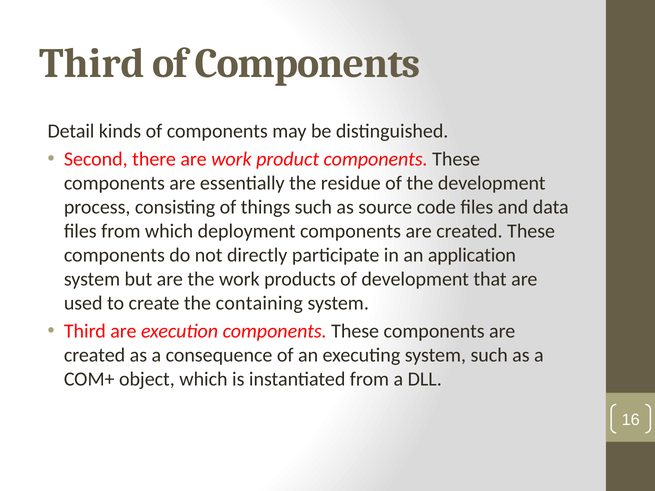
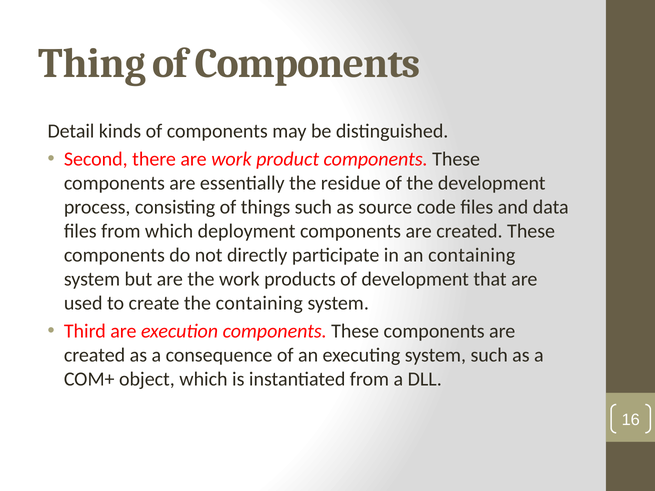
Third at (92, 64): Third -> Thing
an application: application -> containing
